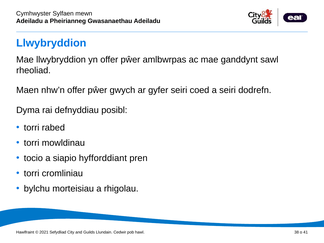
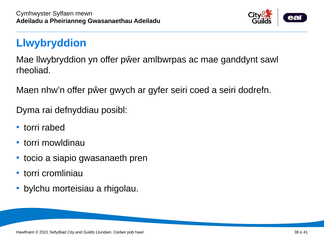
hyfforddiant: hyfforddiant -> gwasanaeth
